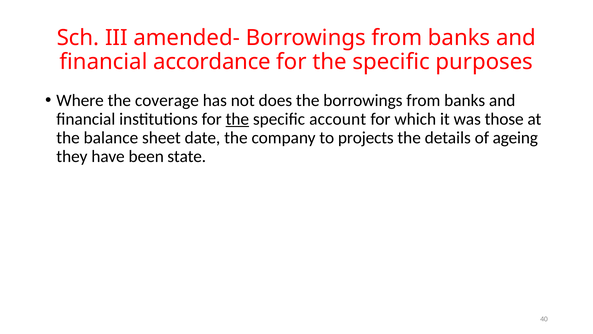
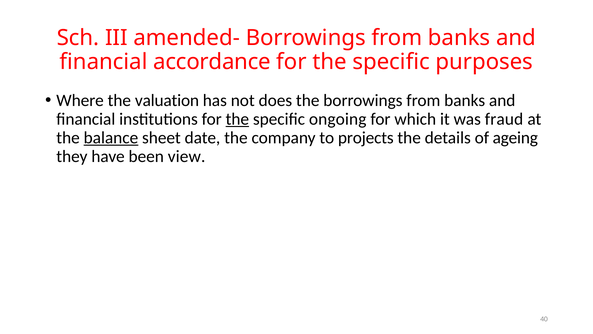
coverage: coverage -> valuation
account: account -> ongoing
those: those -> fraud
balance underline: none -> present
state: state -> view
